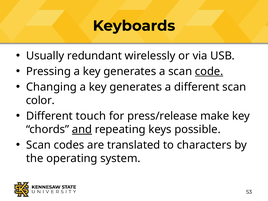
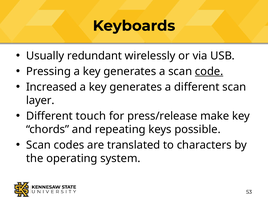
Changing: Changing -> Increased
color: color -> layer
and underline: present -> none
